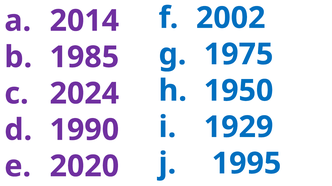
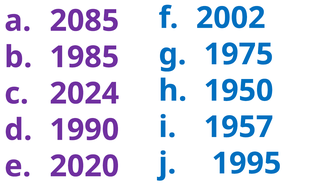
2014: 2014 -> 2085
1929: 1929 -> 1957
